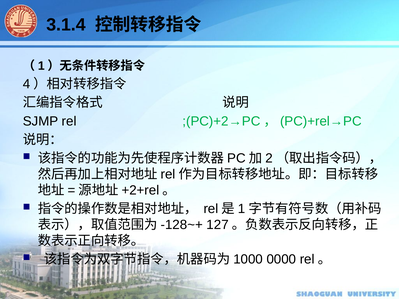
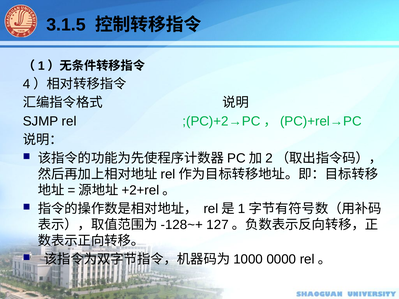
3.1.4: 3.1.4 -> 3.1.5
